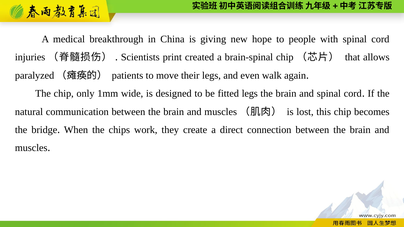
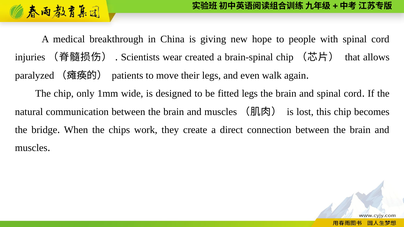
print: print -> wear
